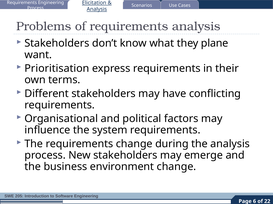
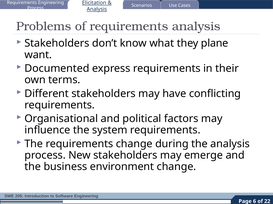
Prioritisation: Prioritisation -> Documented
